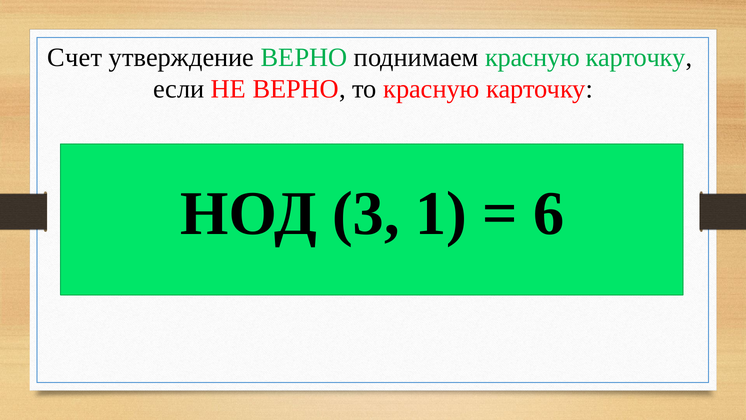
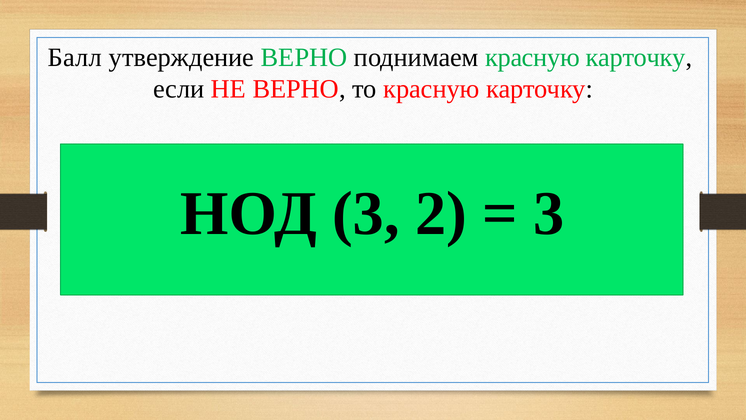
Счет: Счет -> Балл
1: 1 -> 2
6 at (549, 214): 6 -> 3
